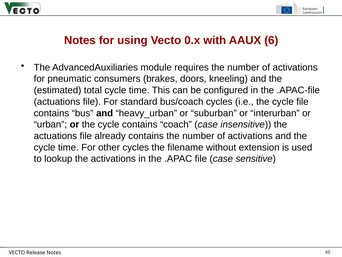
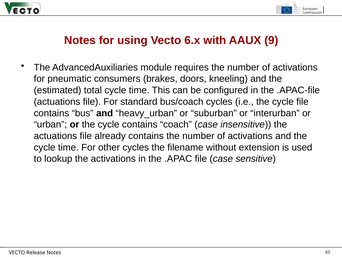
0.x: 0.x -> 6.x
6: 6 -> 9
